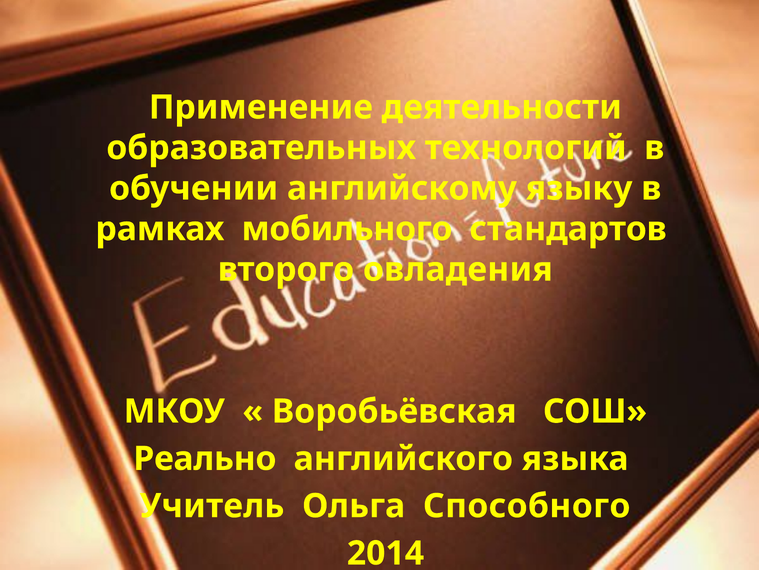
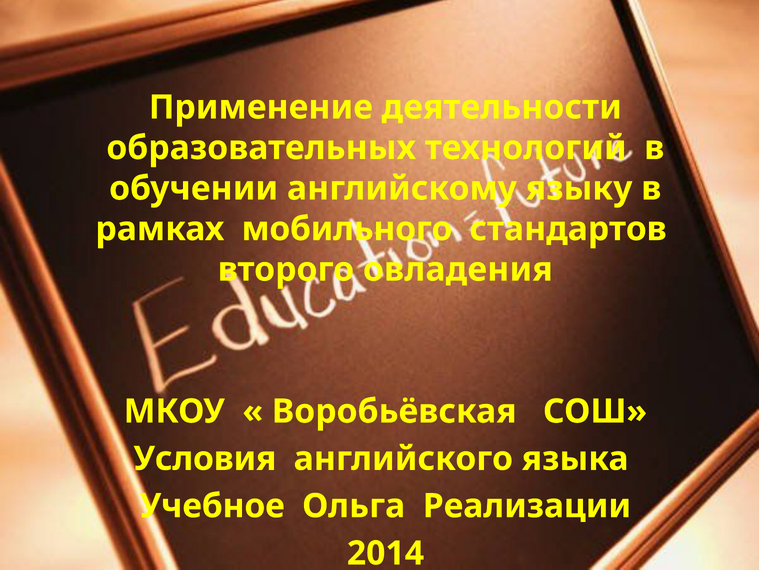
Реально: Реально -> Условия
Учитель: Учитель -> Учебное
Способного: Способного -> Реализации
